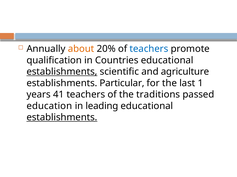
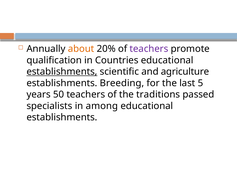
teachers at (149, 49) colour: blue -> purple
Particular: Particular -> Breeding
1: 1 -> 5
41: 41 -> 50
education: education -> specialists
leading: leading -> among
establishments at (62, 118) underline: present -> none
